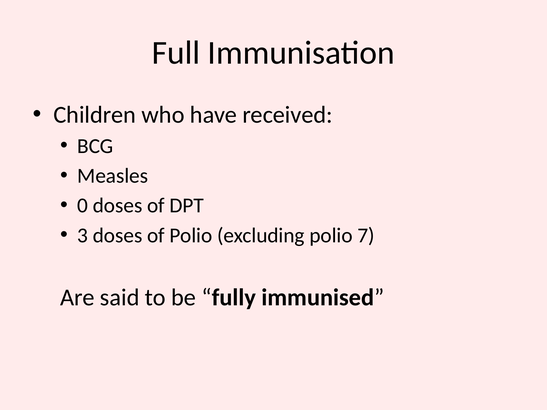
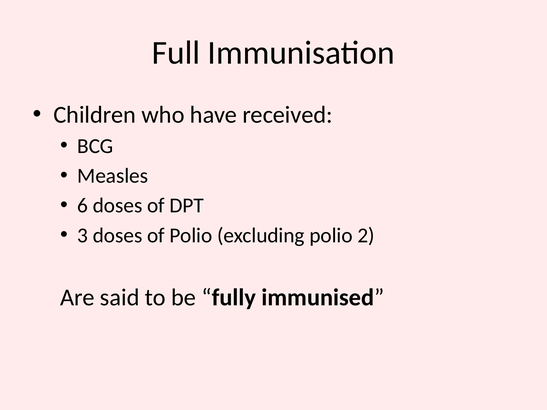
0: 0 -> 6
7: 7 -> 2
